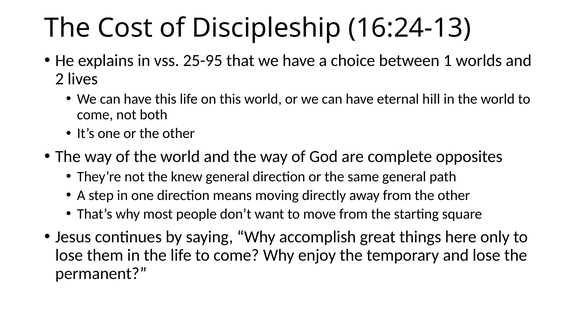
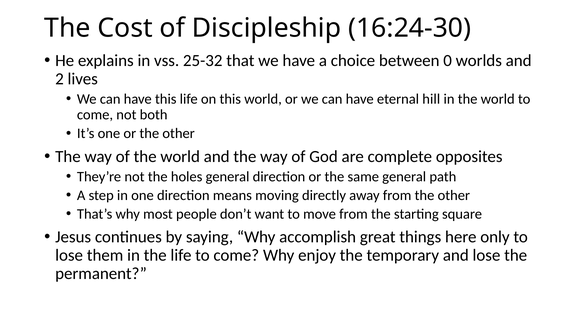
16:24-13: 16:24-13 -> 16:24-30
25-95: 25-95 -> 25-32
1: 1 -> 0
knew: knew -> holes
